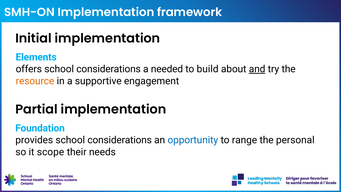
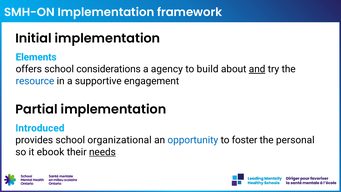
needed: needed -> agency
resource colour: orange -> blue
Foundation: Foundation -> Introduced
provides school considerations: considerations -> organizational
range: range -> foster
scope: scope -> ebook
needs underline: none -> present
